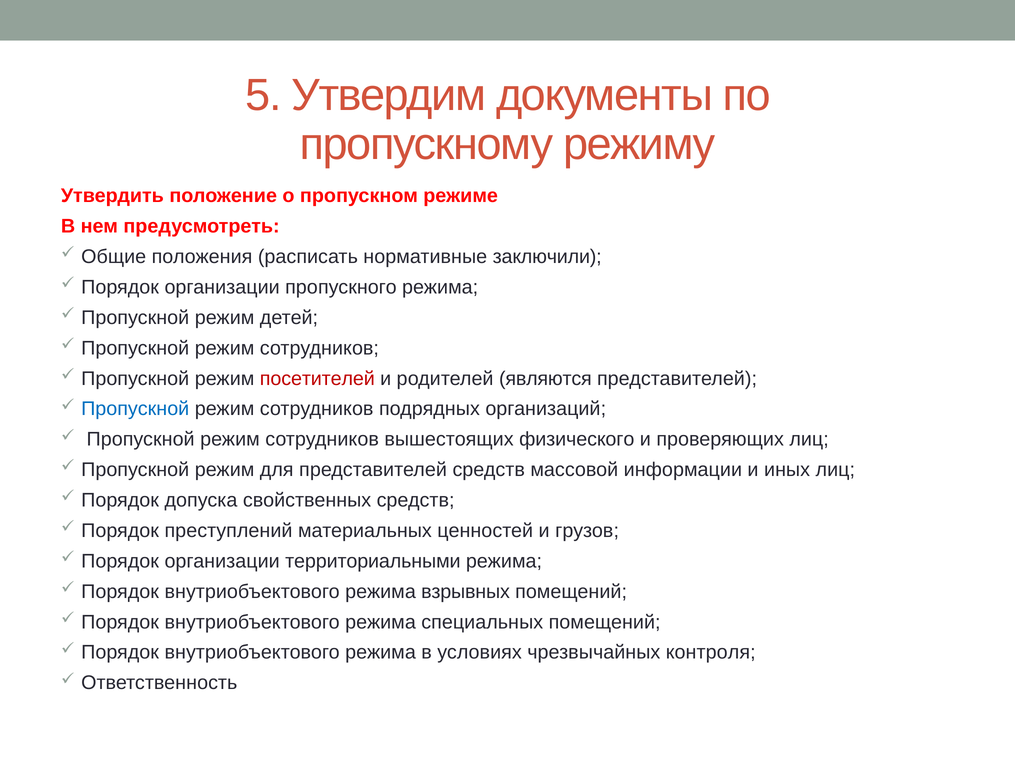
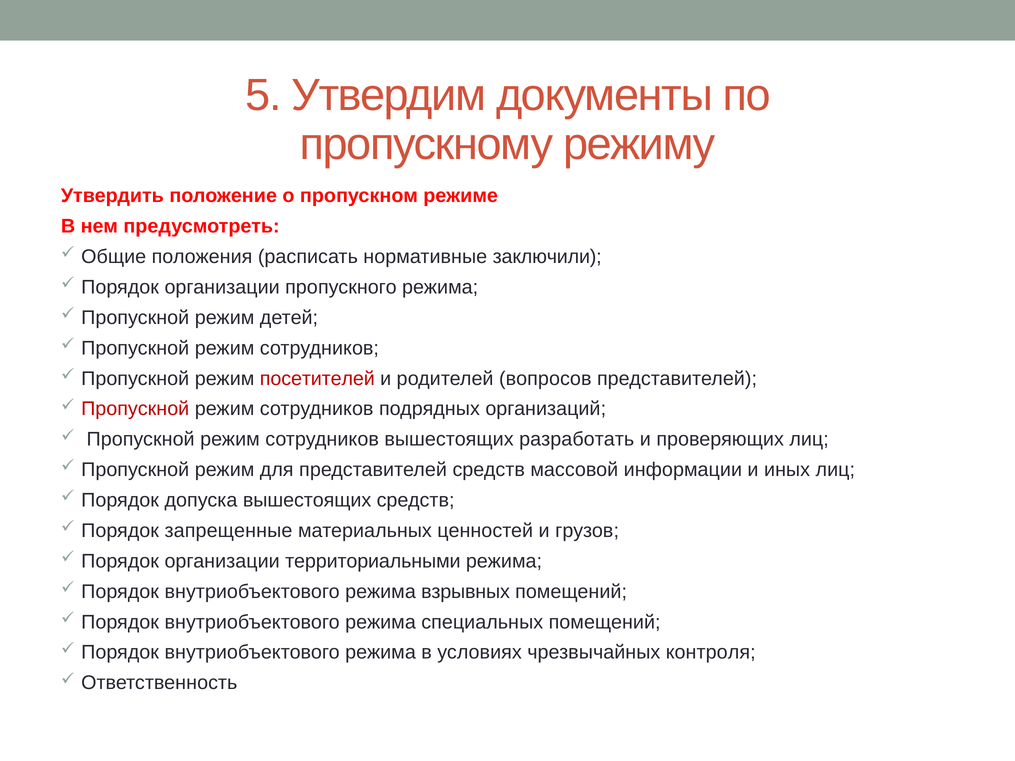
являются: являются -> вопросов
Пропускной at (135, 409) colour: blue -> red
физического: физического -> разработать
допуска свойственных: свойственных -> вышестоящих
преступлений: преступлений -> запрещенные
